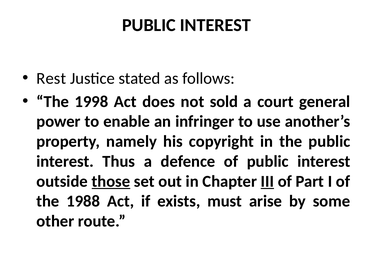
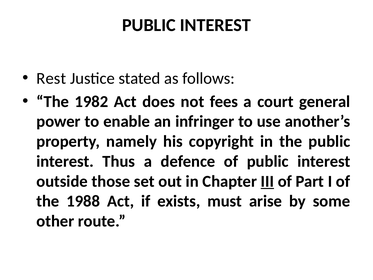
1998: 1998 -> 1982
sold: sold -> fees
those underline: present -> none
